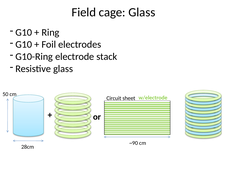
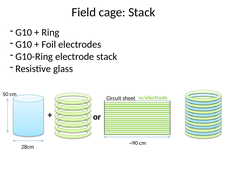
cage Glass: Glass -> Stack
